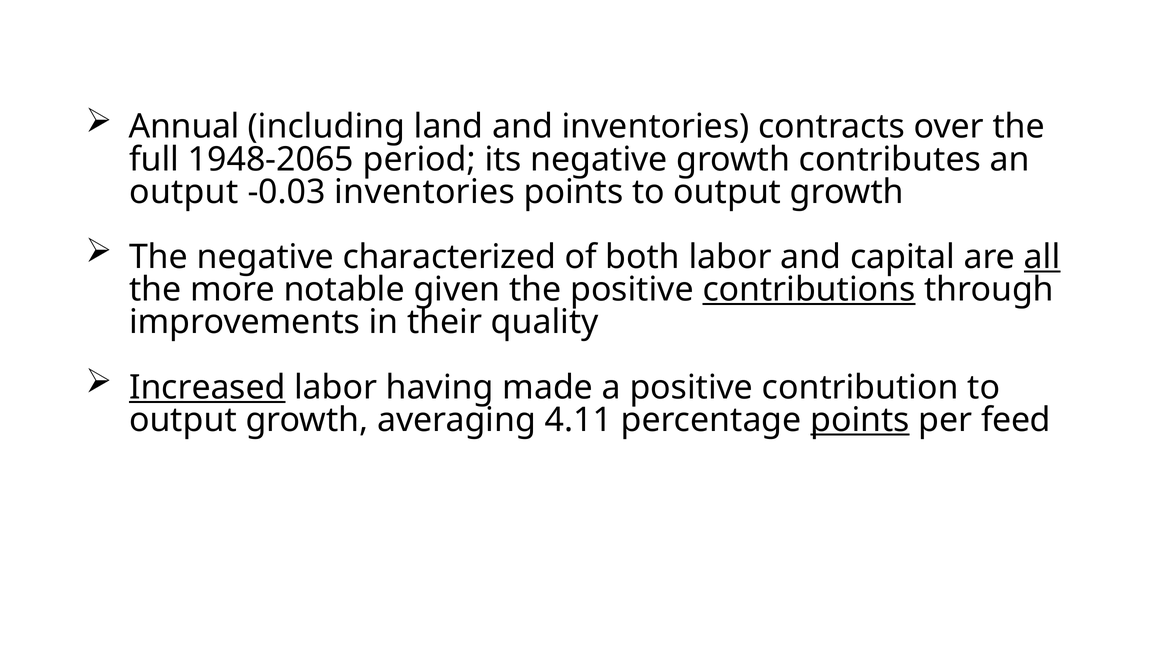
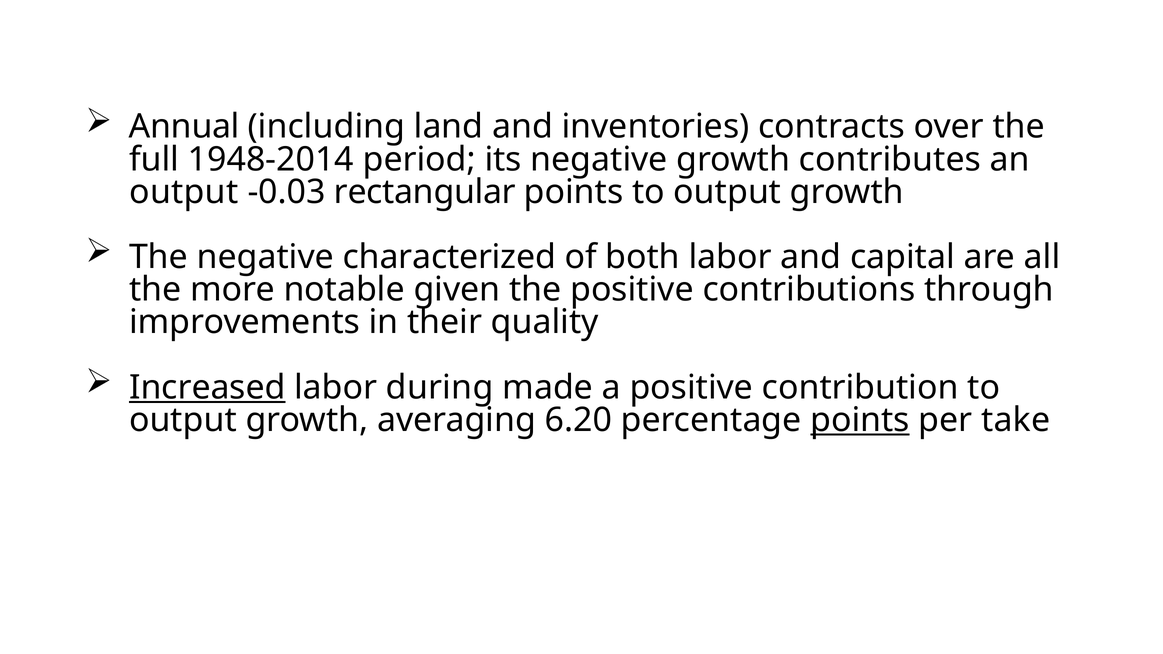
1948-2065: 1948-2065 -> 1948-2014
-0.03 inventories: inventories -> rectangular
all underline: present -> none
contributions underline: present -> none
having: having -> during
4.11: 4.11 -> 6.20
feed: feed -> take
